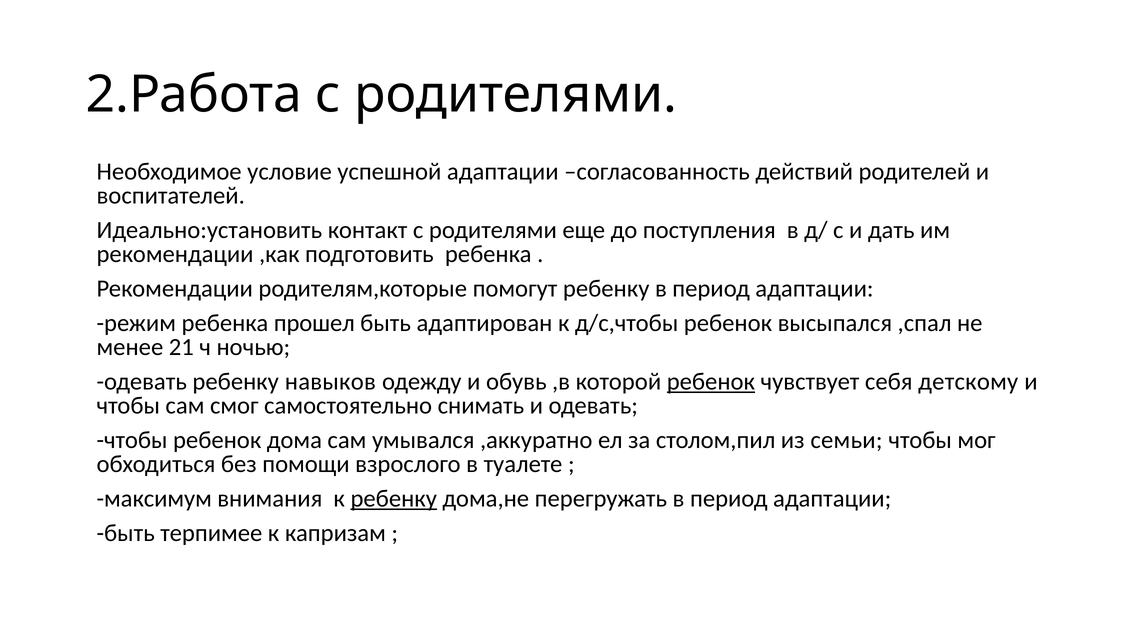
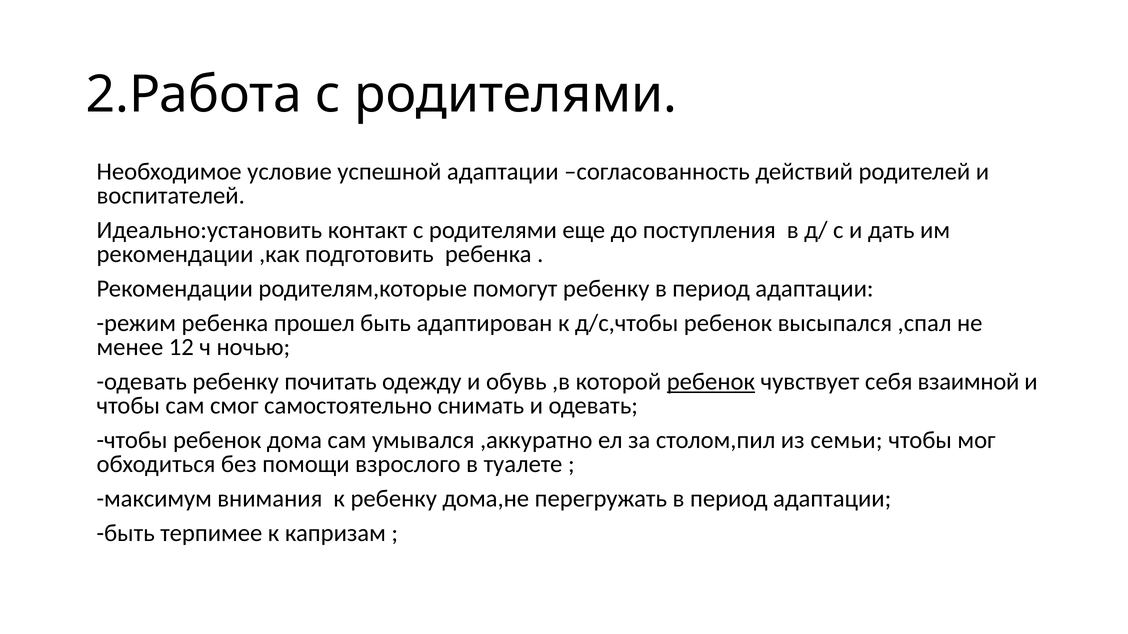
21: 21 -> 12
навыков: навыков -> почитать
детскому: детскому -> взаимной
ребенку at (394, 499) underline: present -> none
